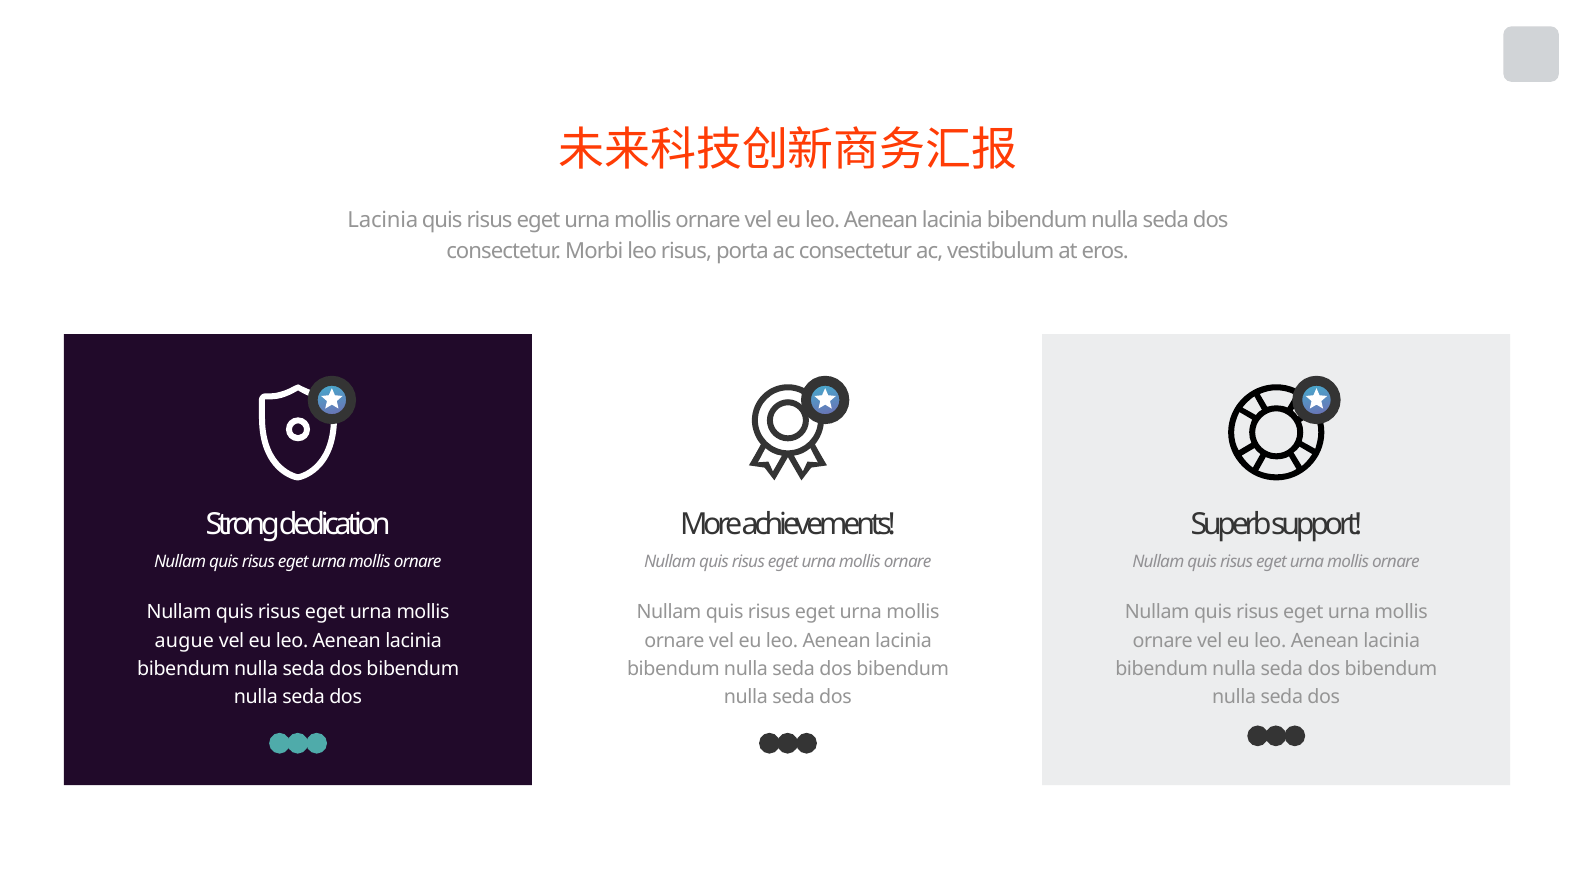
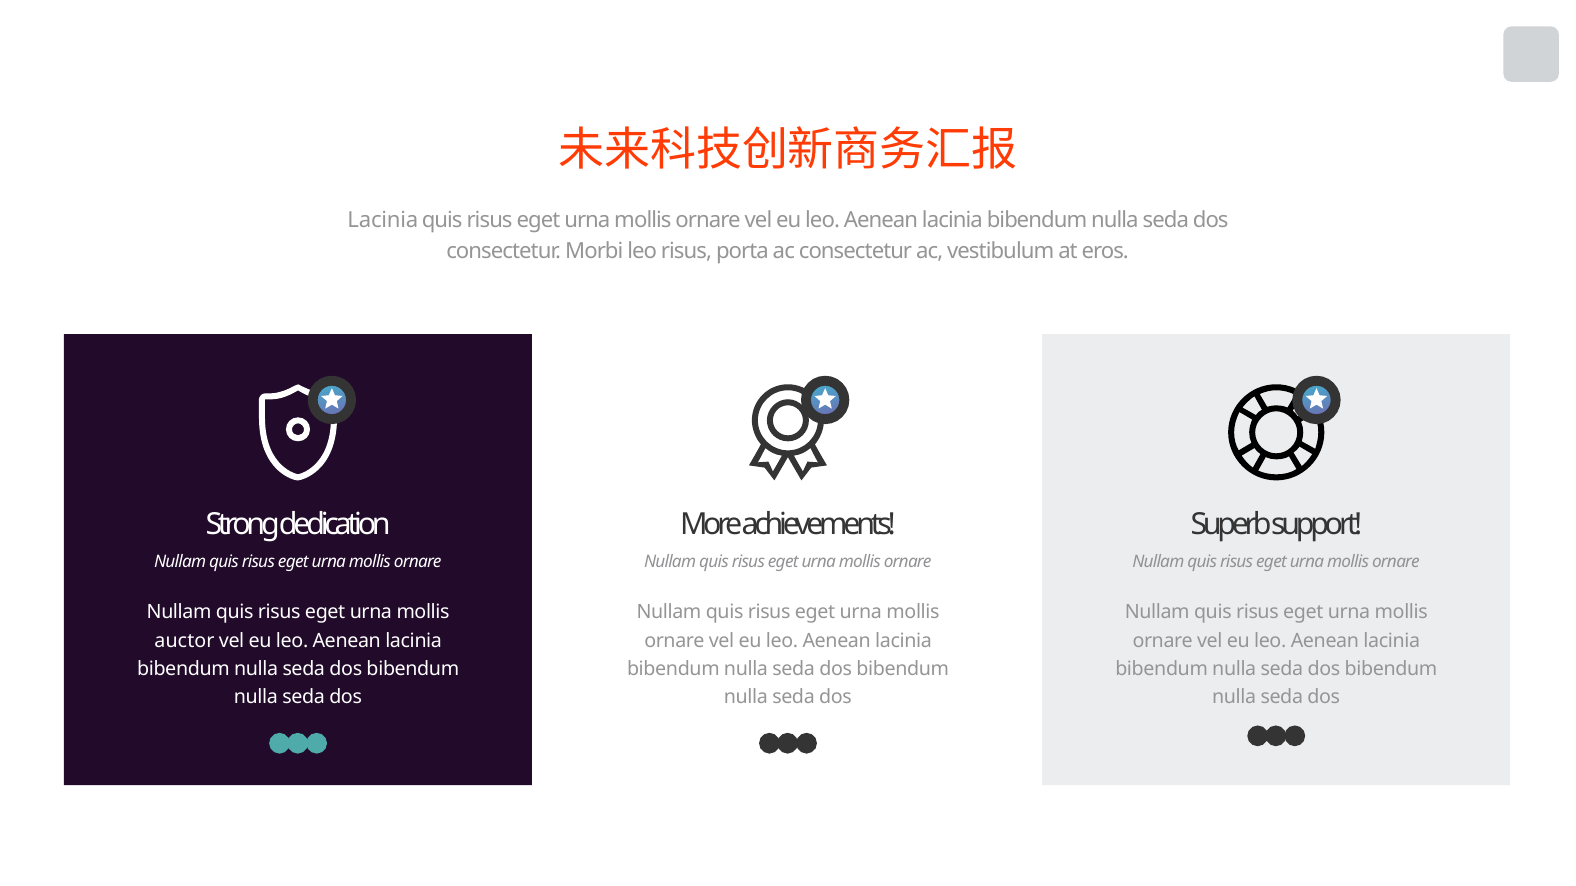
augue: augue -> auctor
